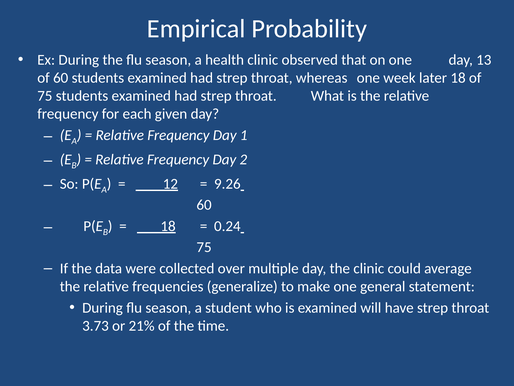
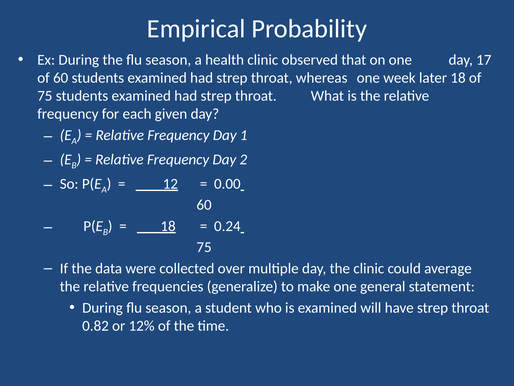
13: 13 -> 17
9.26: 9.26 -> 0.00
3.73: 3.73 -> 0.82
21%: 21% -> 12%
